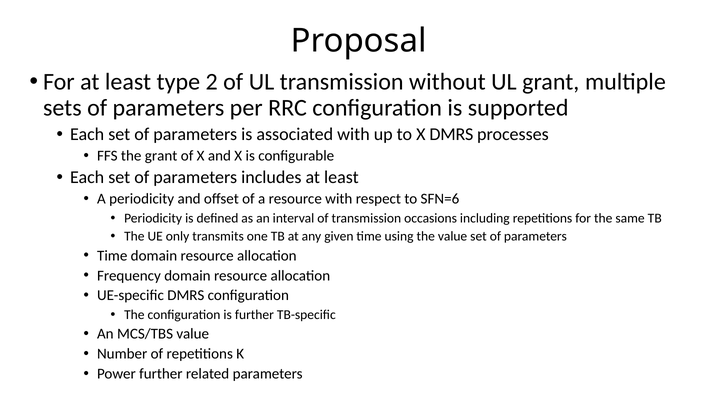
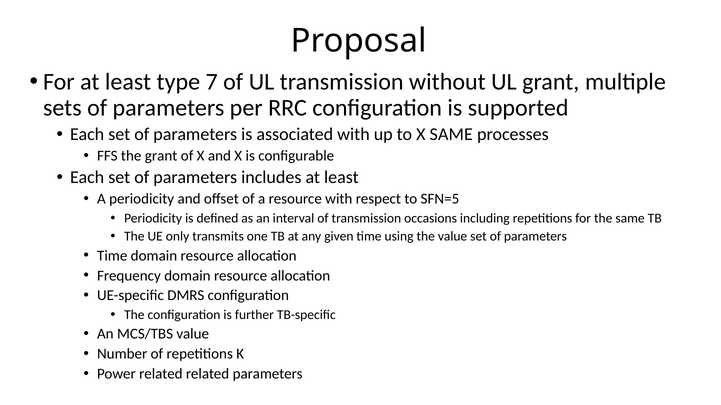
2: 2 -> 7
X DMRS: DMRS -> SAME
SFN=6: SFN=6 -> SFN=5
Power further: further -> related
